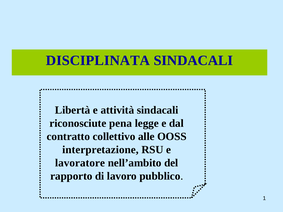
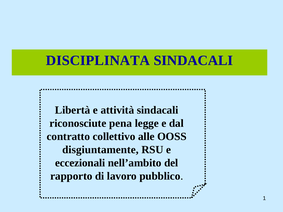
interpretazione: interpretazione -> disgiuntamente
lavoratore: lavoratore -> eccezionali
